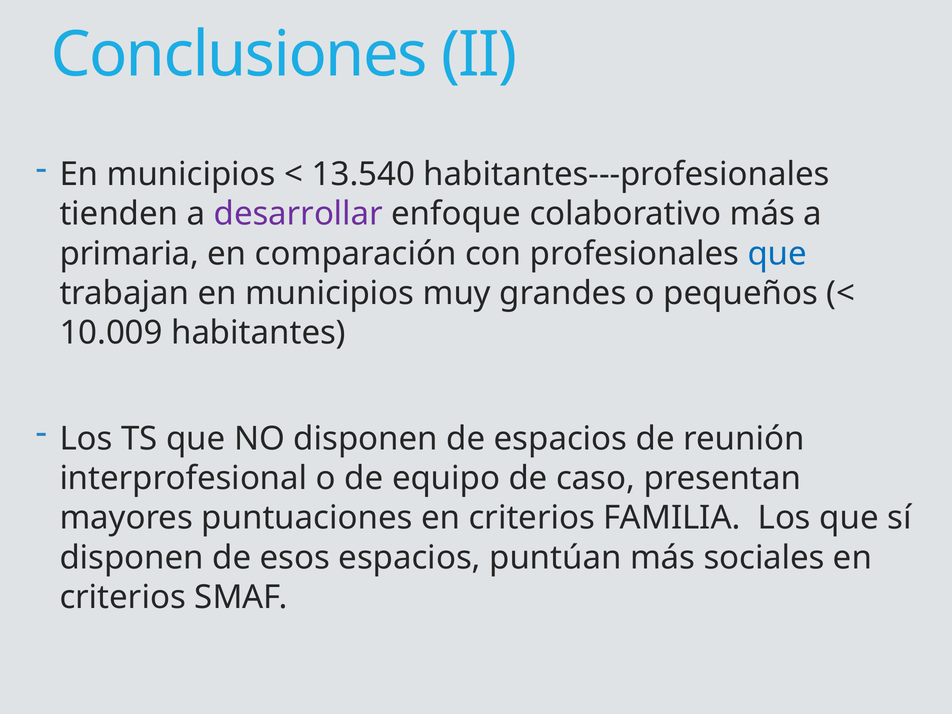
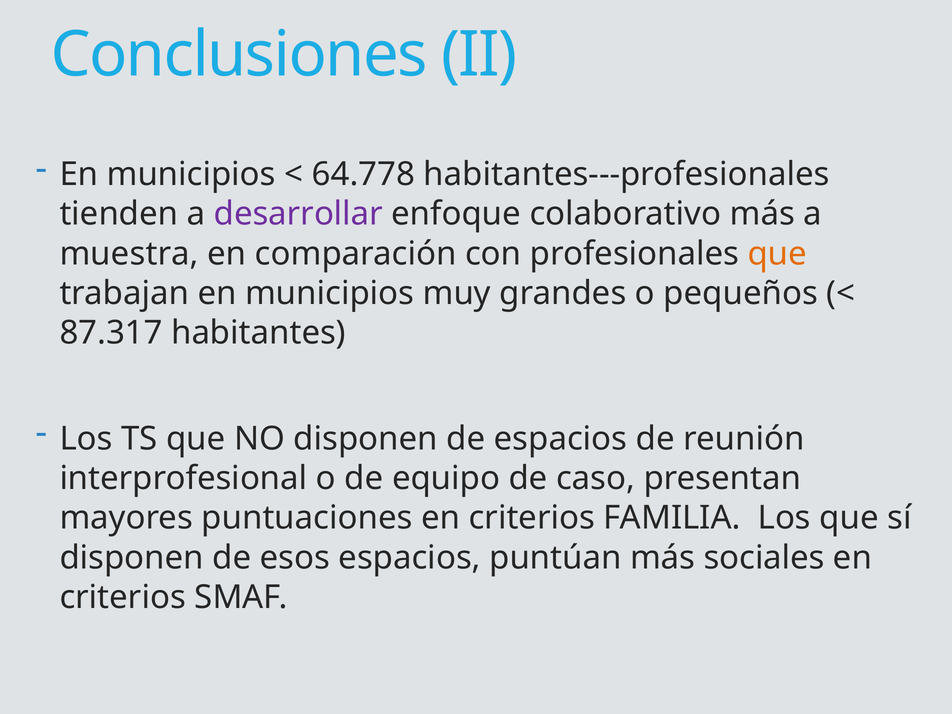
13.540: 13.540 -> 64.778
primaria: primaria -> muestra
que at (777, 254) colour: blue -> orange
10.009: 10.009 -> 87.317
